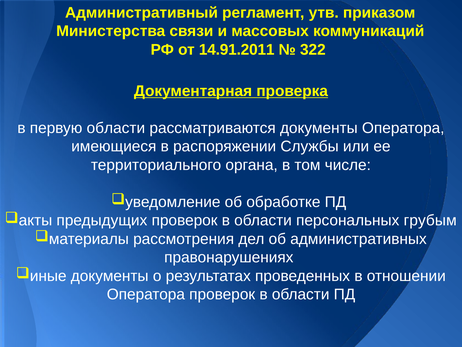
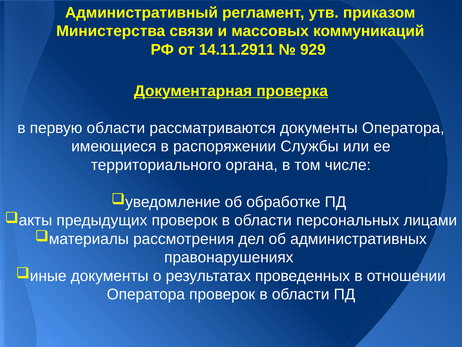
14.91.2011: 14.91.2011 -> 14.11.2911
322: 322 -> 929
грубым: грубым -> лицами
